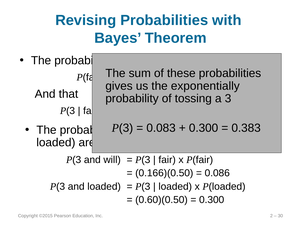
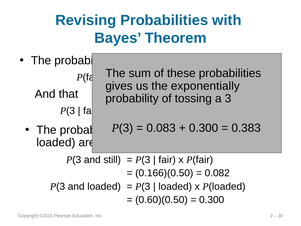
will: will -> still
0.086: 0.086 -> 0.082
